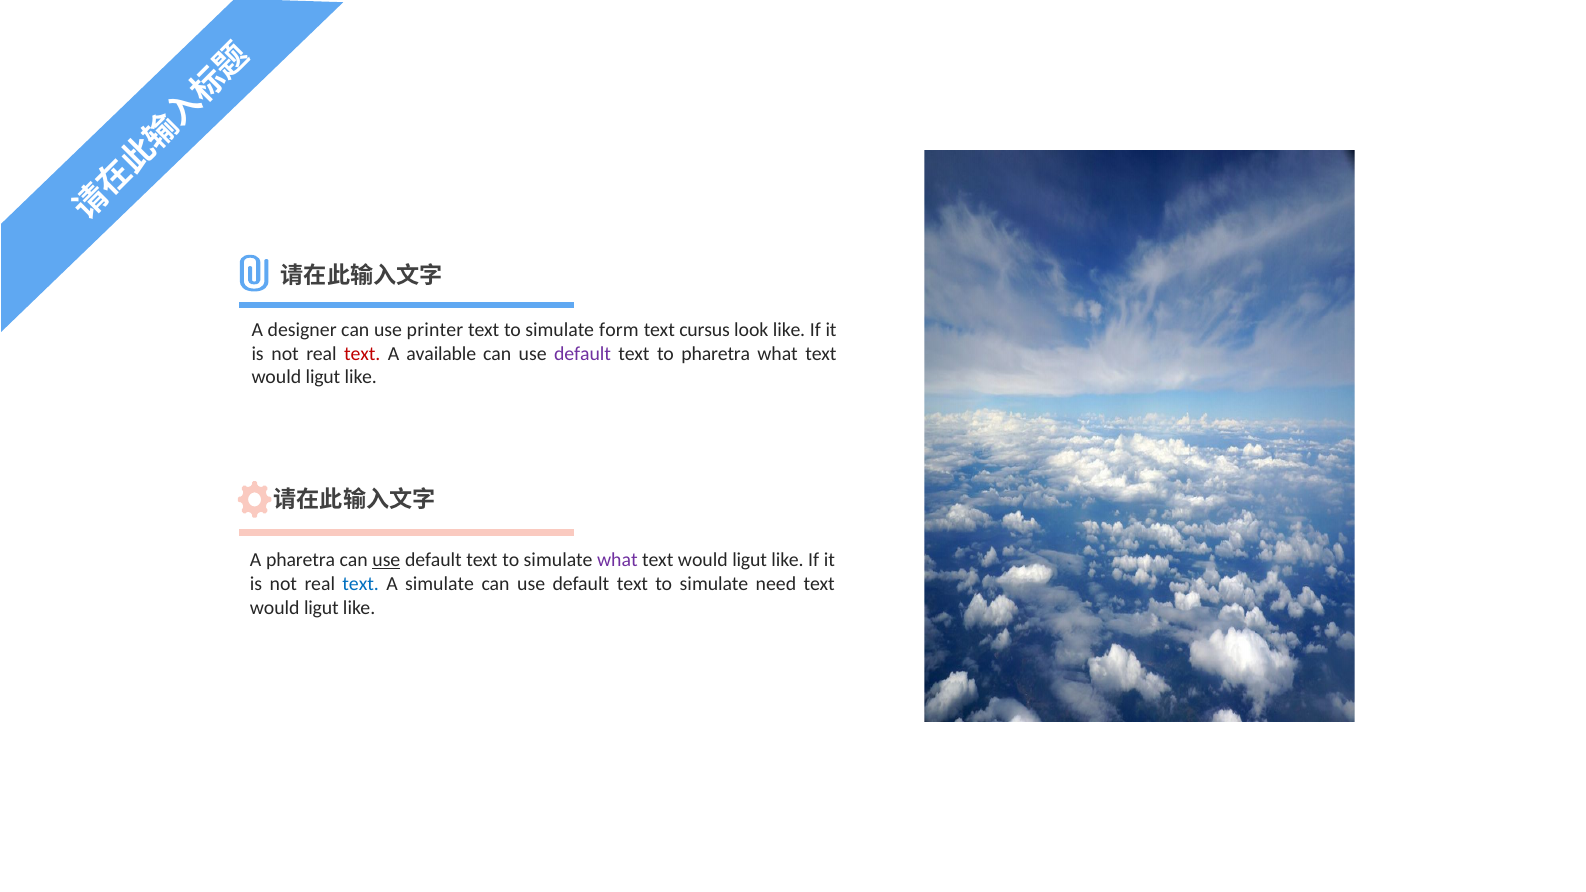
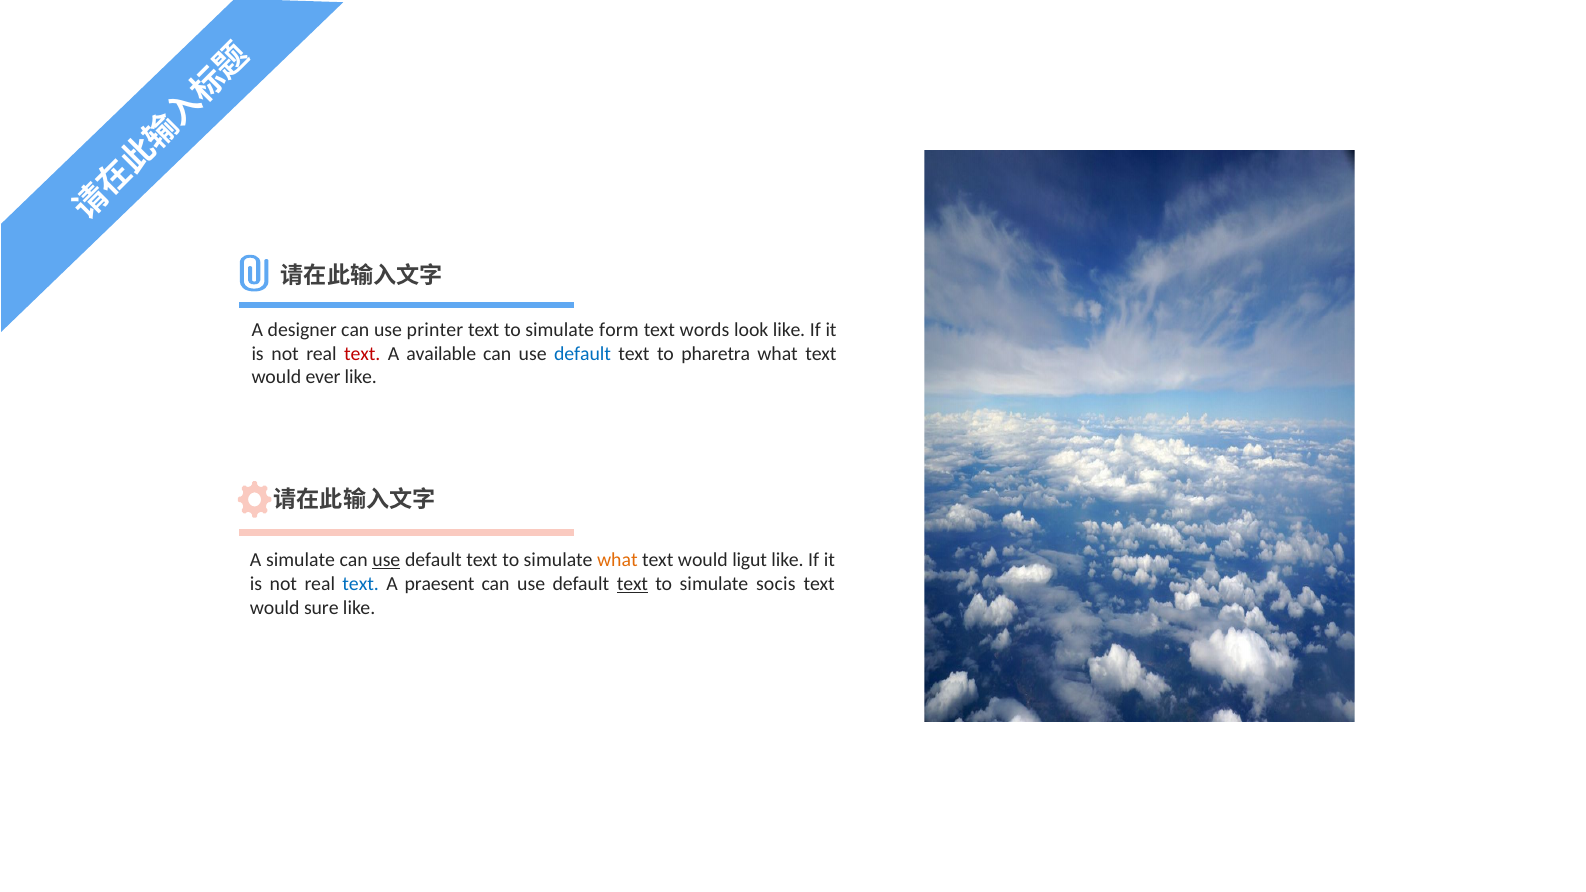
cursus: cursus -> words
default at (583, 354) colour: purple -> blue
ligut at (323, 377): ligut -> ever
A pharetra: pharetra -> simulate
what at (617, 560) colour: purple -> orange
A simulate: simulate -> praesent
text at (632, 584) underline: none -> present
need: need -> socis
ligut at (321, 608): ligut -> sure
